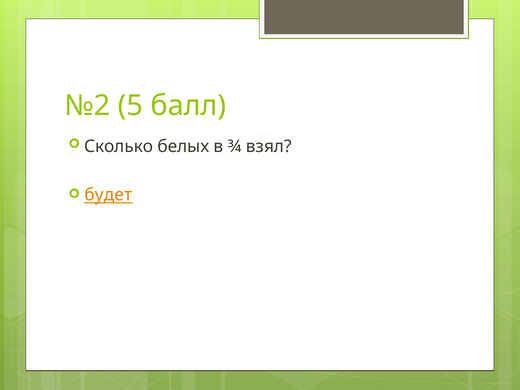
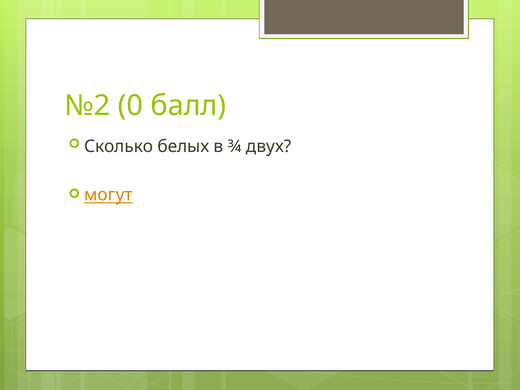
5: 5 -> 0
взял: взял -> двух
будет: будет -> могут
